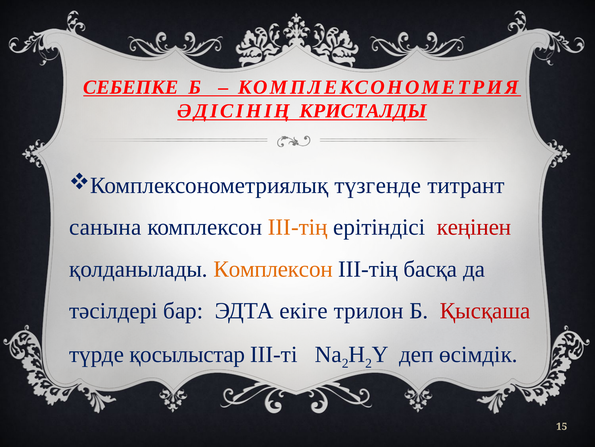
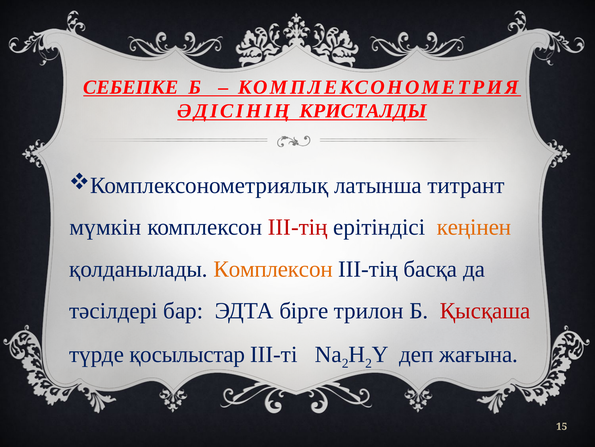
түзгенде: түзгенде -> латынша
санына: санына -> мүмкін
ІІІ-тің at (298, 227) colour: orange -> red
кеңінен colour: red -> orange
екіге: екіге -> бірге
өсімдік: өсімдік -> жағына
